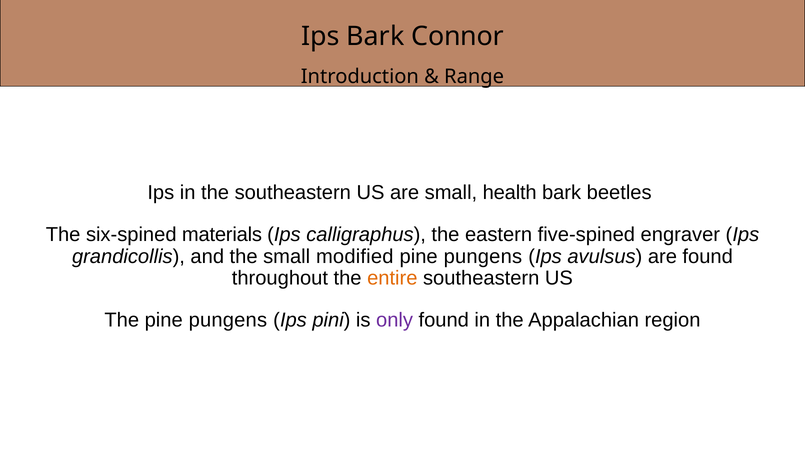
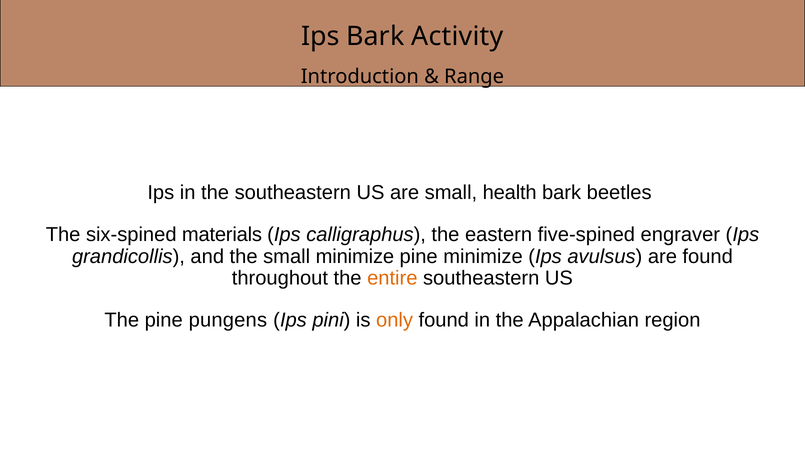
Connor: Connor -> Activity
small modified: modified -> minimize
pungens at (483, 256): pungens -> minimize
only colour: purple -> orange
